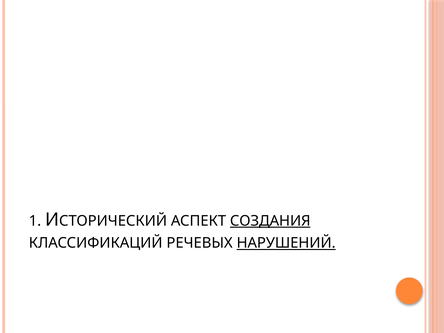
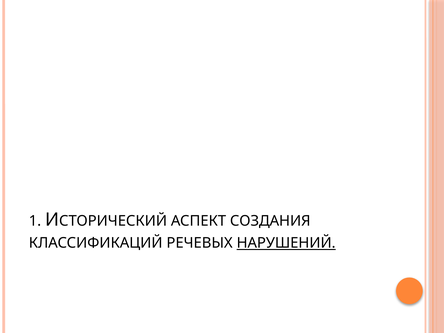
СОЗДАНИЯ underline: present -> none
